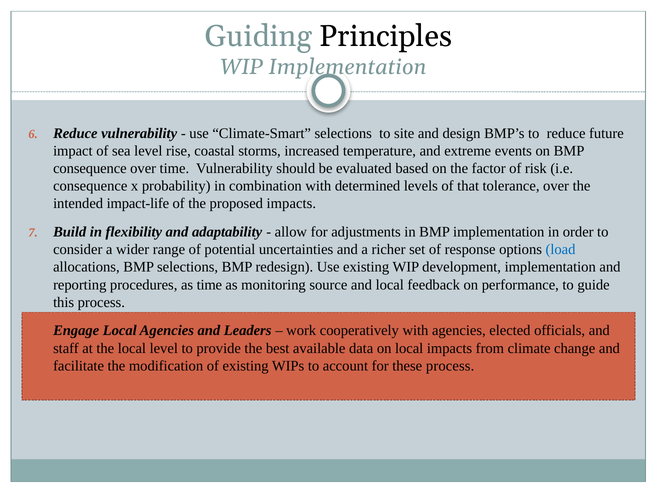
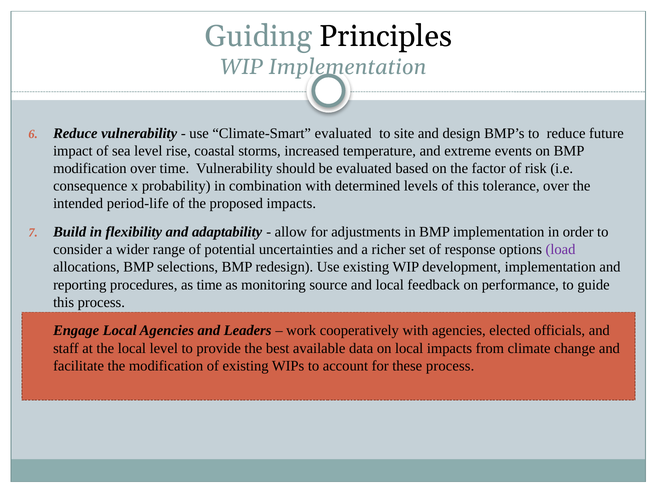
Climate-Smart selections: selections -> evaluated
consequence at (90, 169): consequence -> modification
of that: that -> this
impact-life: impact-life -> period-life
load colour: blue -> purple
